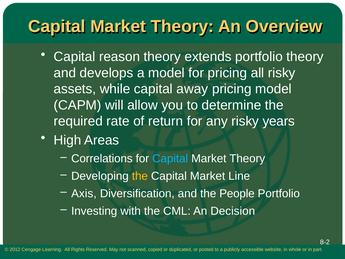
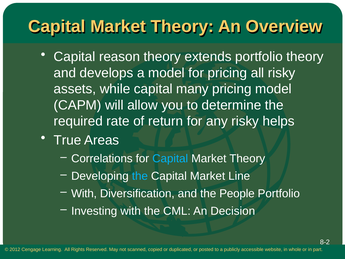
away: away -> many
years: years -> helps
High: High -> True
the at (140, 176) colour: yellow -> light blue
Axis at (84, 193): Axis -> With
